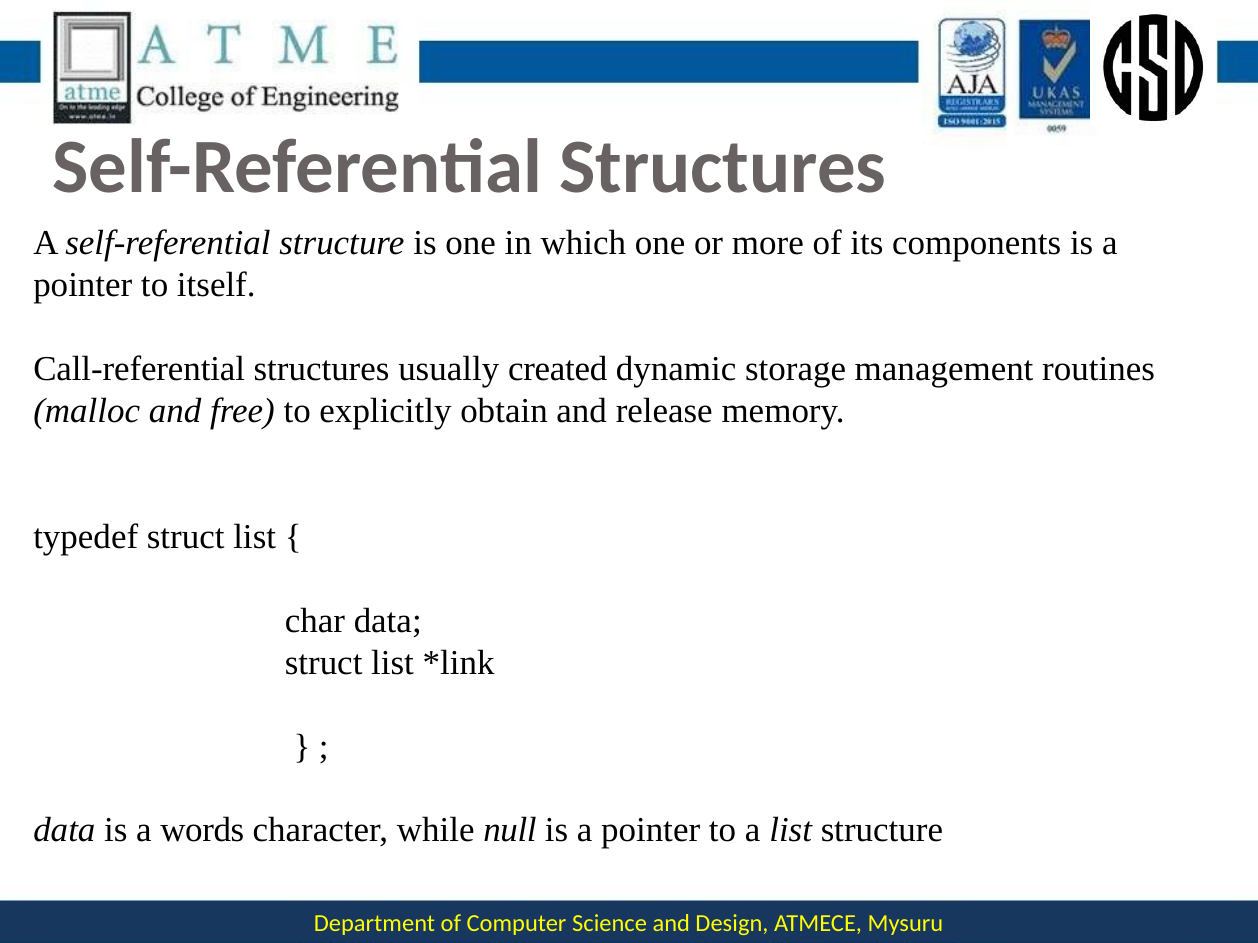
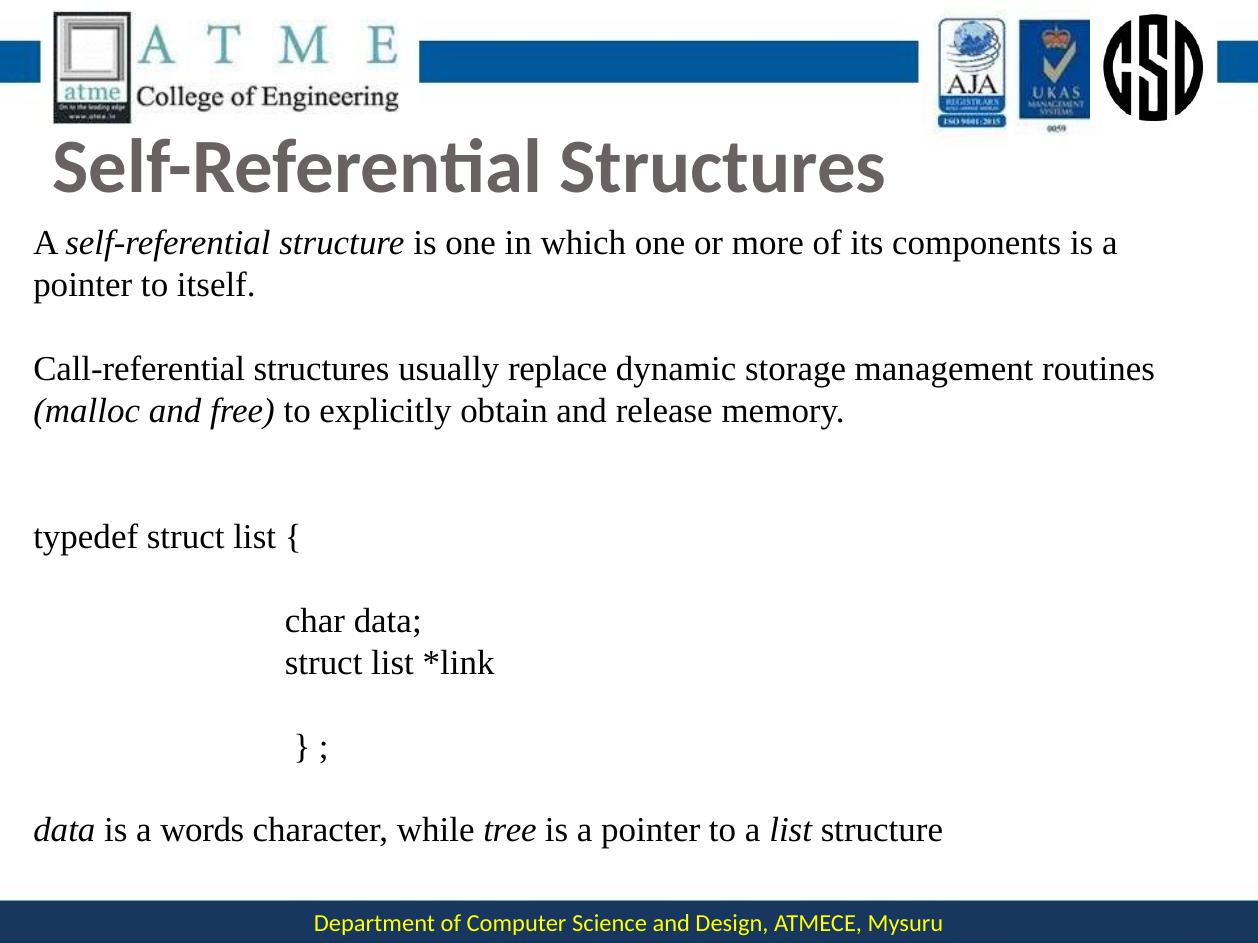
created: created -> replace
null: null -> tree
